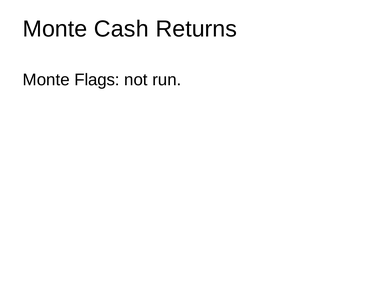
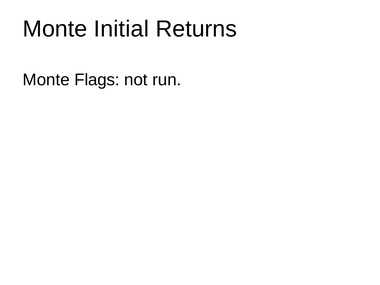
Cash: Cash -> Initial
